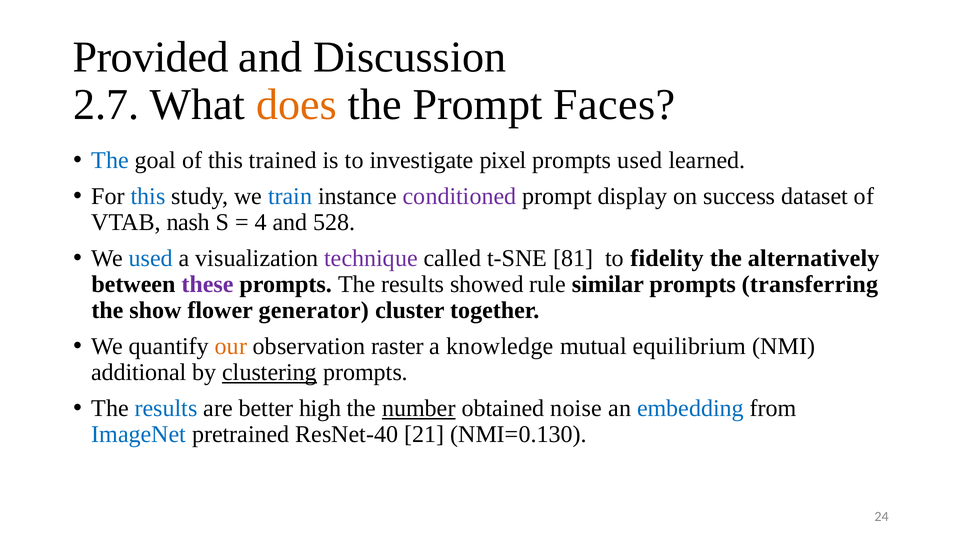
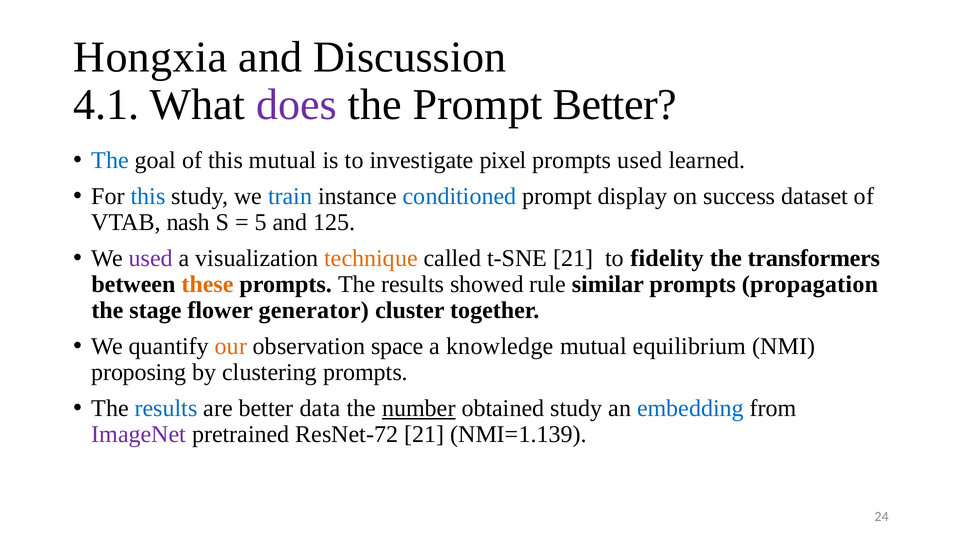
Provided: Provided -> Hongxia
2.7: 2.7 -> 4.1
does colour: orange -> purple
Prompt Faces: Faces -> Better
this trained: trained -> mutual
conditioned colour: purple -> blue
4: 4 -> 5
528: 528 -> 125
used at (151, 258) colour: blue -> purple
technique colour: purple -> orange
t-SNE 81: 81 -> 21
alternatively: alternatively -> transformers
these colour: purple -> orange
transferring: transferring -> propagation
show: show -> stage
raster: raster -> space
additional: additional -> proposing
clustering underline: present -> none
high: high -> data
obtained noise: noise -> study
ImageNet colour: blue -> purple
ResNet-40: ResNet-40 -> ResNet-72
NMI=0.130: NMI=0.130 -> NMI=1.139
